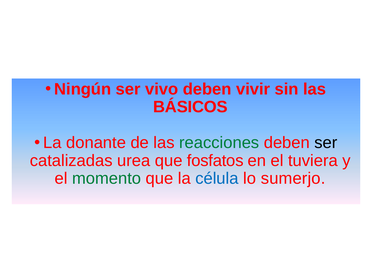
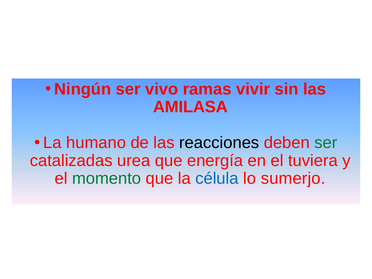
vivo deben: deben -> ramas
BÁSICOS: BÁSICOS -> AMILASA
donante: donante -> humano
reacciones colour: green -> black
ser at (326, 143) colour: black -> green
fosfatos: fosfatos -> energía
